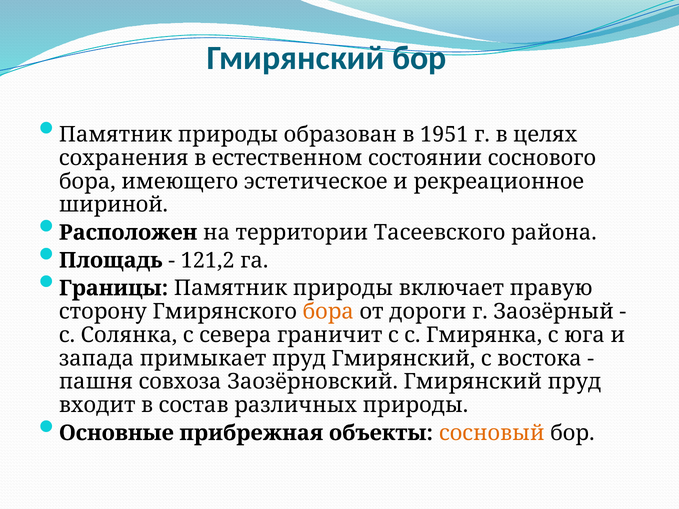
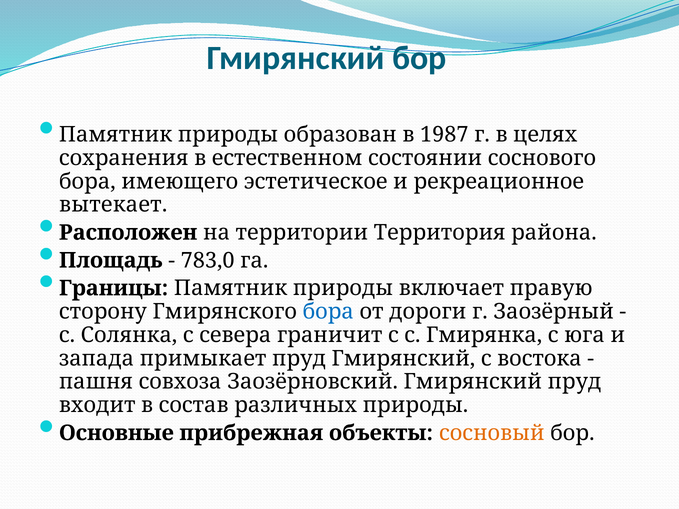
1951: 1951 -> 1987
шириной: шириной -> вытекает
Тасеевского: Тасеевского -> Территория
121,2: 121,2 -> 783,0
бора at (328, 312) colour: orange -> blue
